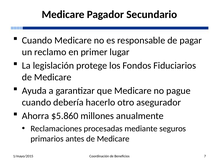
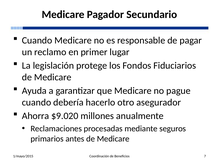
$5.860: $5.860 -> $9.020
